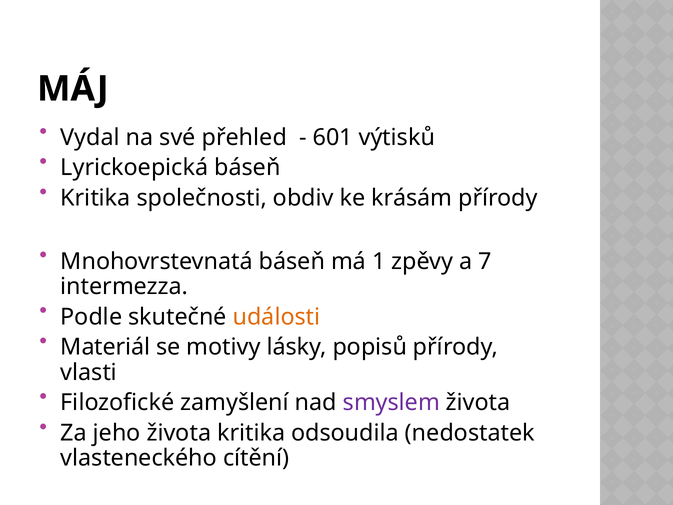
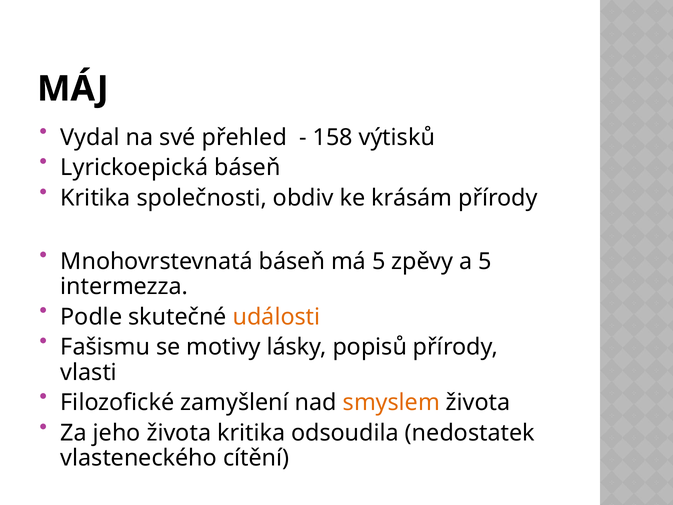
601: 601 -> 158
má 1: 1 -> 5
a 7: 7 -> 5
Materiál: Materiál -> Fašismu
smyslem colour: purple -> orange
